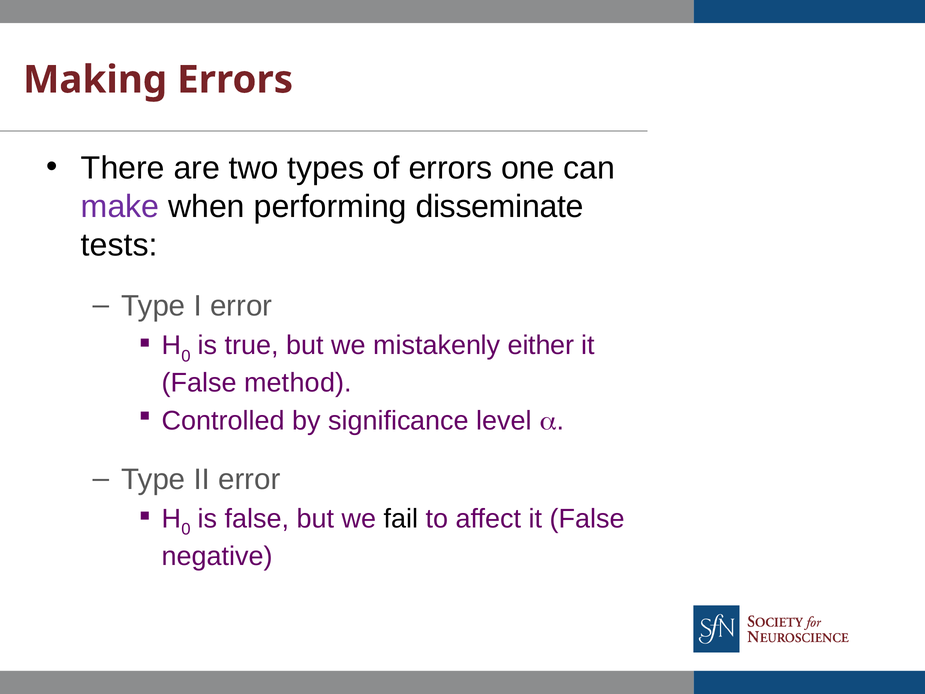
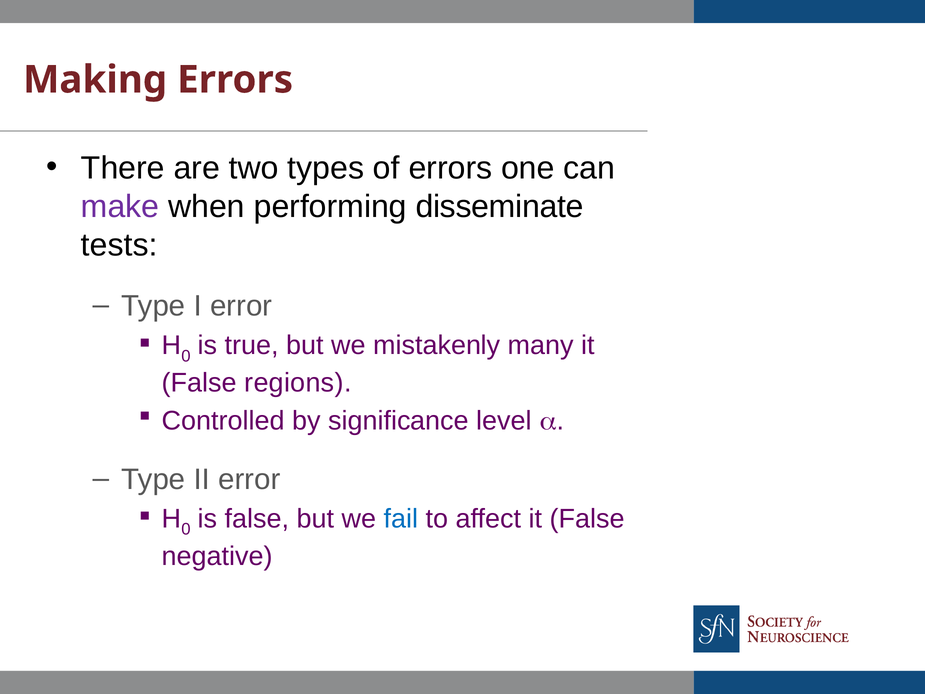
either: either -> many
method: method -> regions
fail colour: black -> blue
